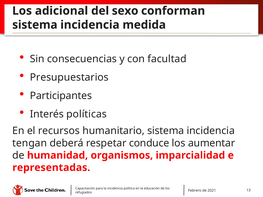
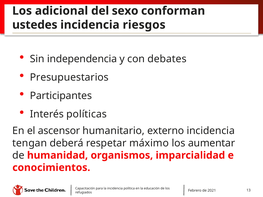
sistema at (35, 25): sistema -> ustedes
medida: medida -> riesgos
consecuencias: consecuencias -> independencia
facultad: facultad -> debates
recursos: recursos -> ascensor
humanitario sistema: sistema -> externo
conduce: conduce -> máximo
representadas: representadas -> conocimientos
